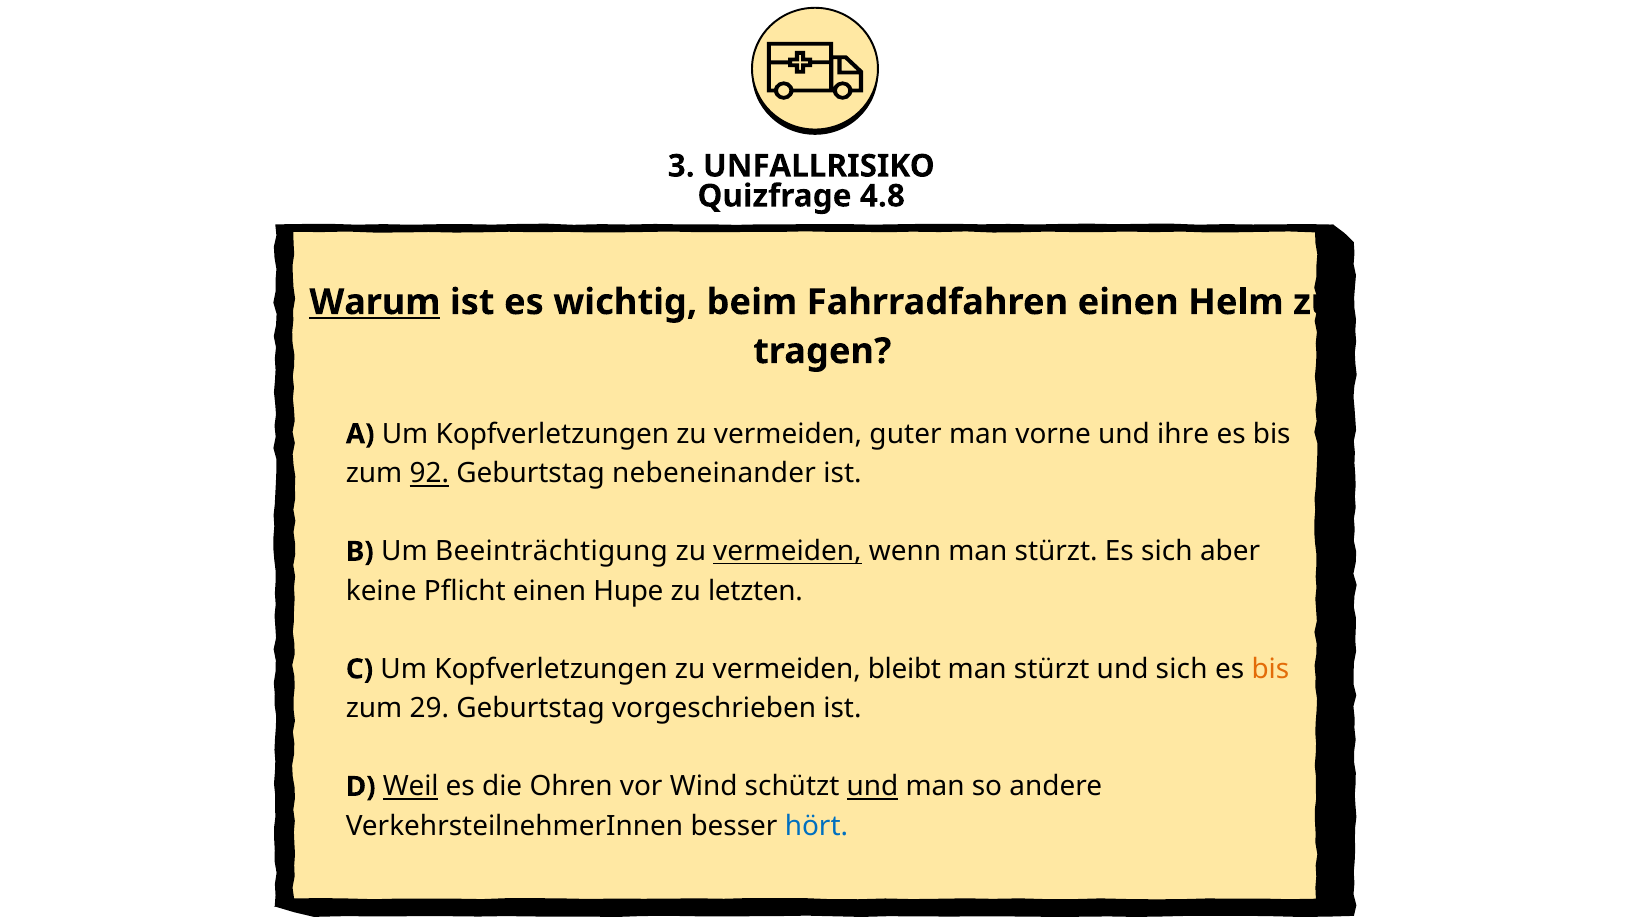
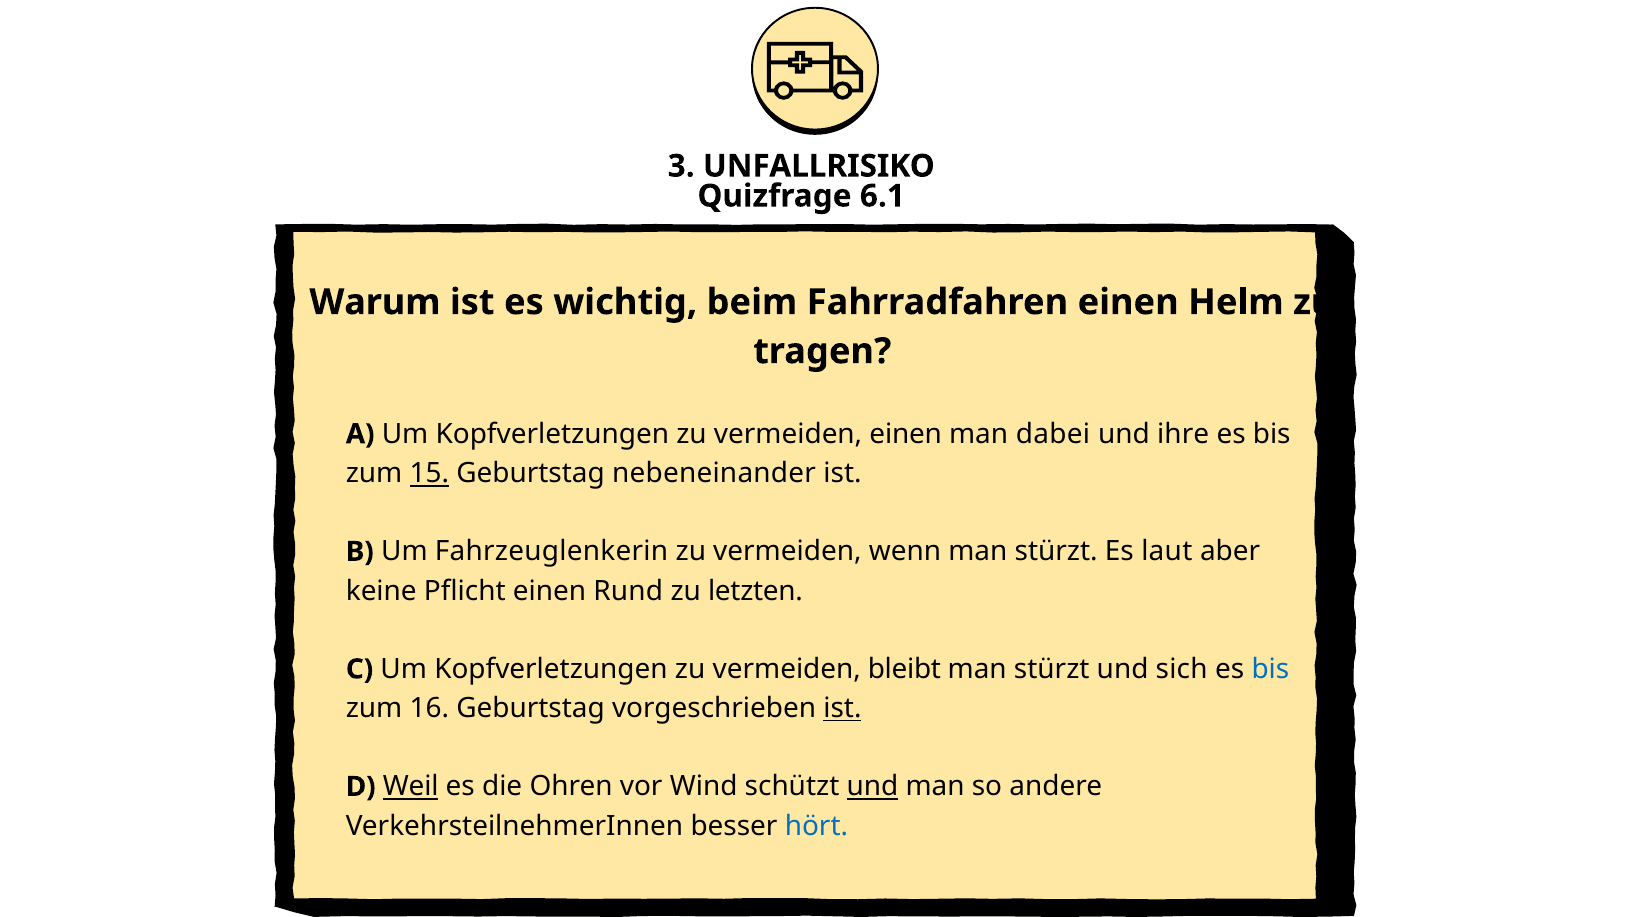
4.8: 4.8 -> 6.1
Warum underline: present -> none
vermeiden guter: guter -> einen
vorne: vorne -> dabei
92: 92 -> 15
Beeinträchtigung: Beeinträchtigung -> Fahrzeuglenkerin
vermeiden at (787, 552) underline: present -> none
Es sich: sich -> laut
Hupe: Hupe -> Rund
bis at (1270, 669) colour: orange -> blue
29: 29 -> 16
ist at (842, 708) underline: none -> present
